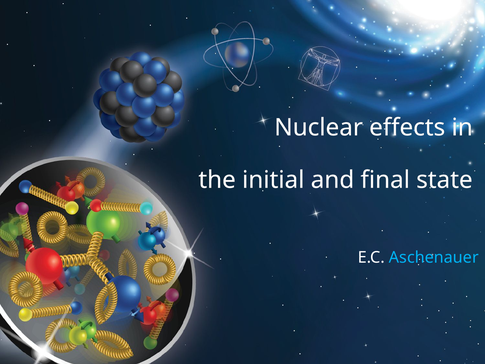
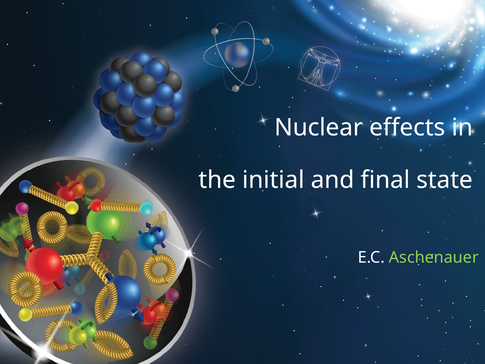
Aschenauer colour: light blue -> light green
